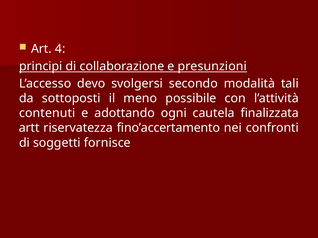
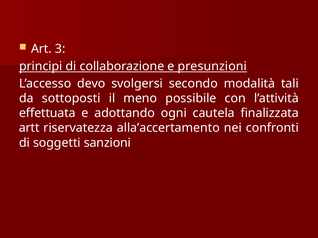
4: 4 -> 3
contenuti: contenuti -> effettuata
fino’accertamento: fino’accertamento -> alla’accertamento
fornisce: fornisce -> sanzioni
